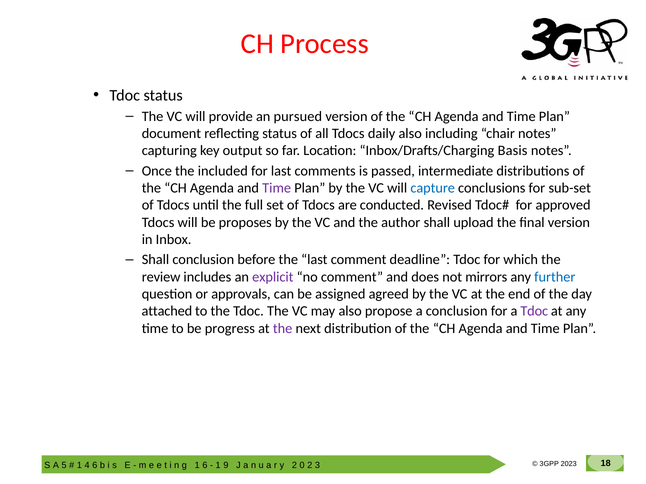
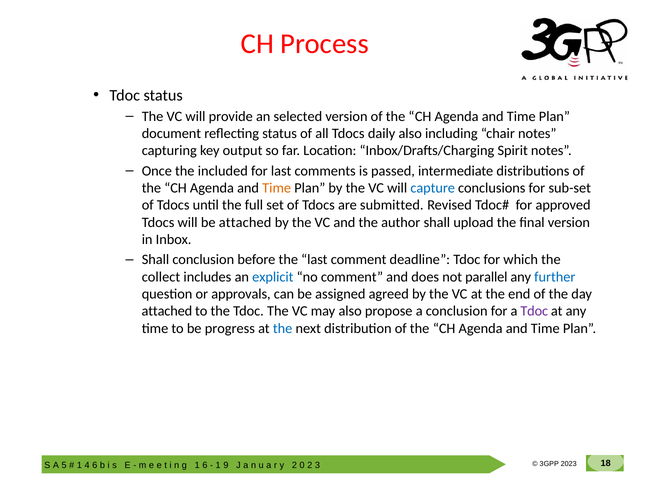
pursued: pursued -> selected
Basis: Basis -> Spirit
Time at (277, 188) colour: purple -> orange
conducted: conducted -> submitted
be proposes: proposes -> attached
review: review -> collect
explicit colour: purple -> blue
mirrors: mirrors -> parallel
the at (283, 329) colour: purple -> blue
